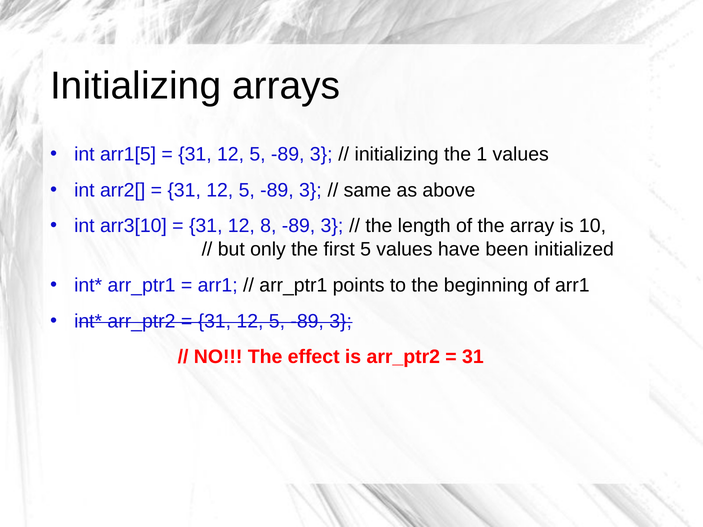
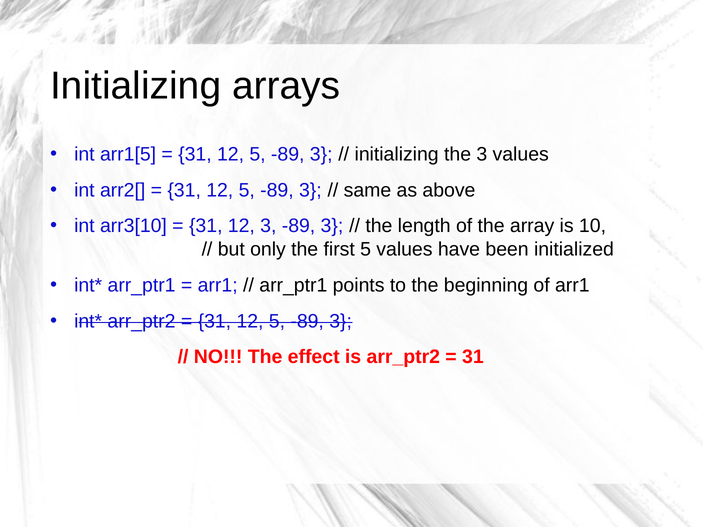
the 1: 1 -> 3
12 8: 8 -> 3
